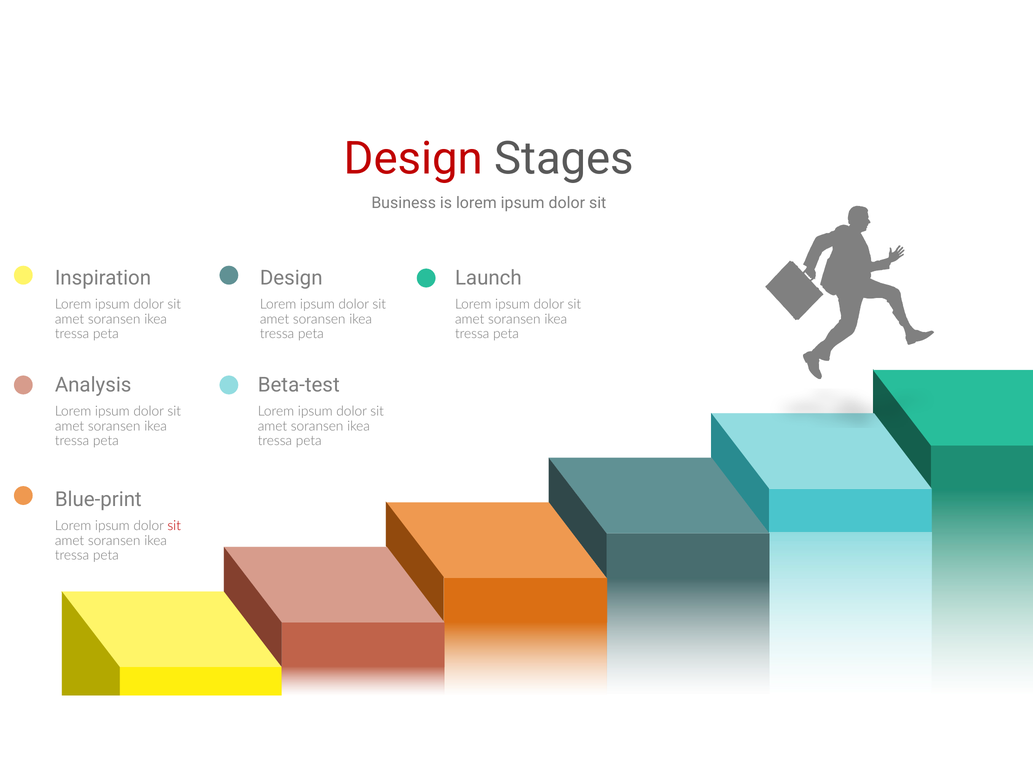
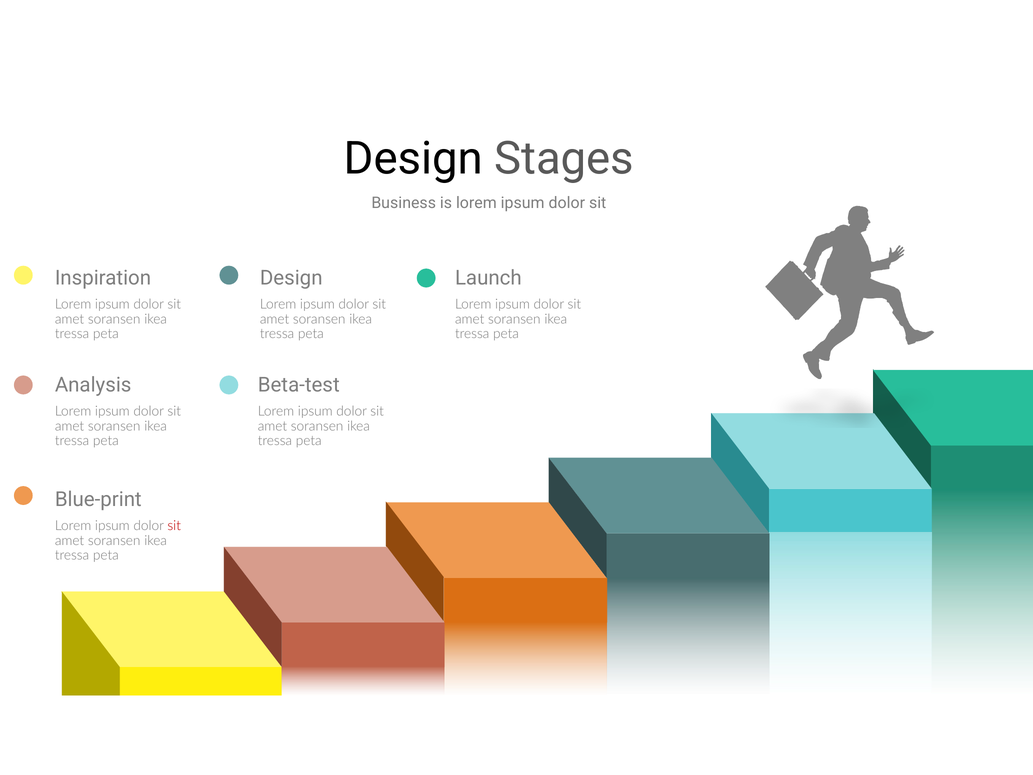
Design at (413, 159) colour: red -> black
